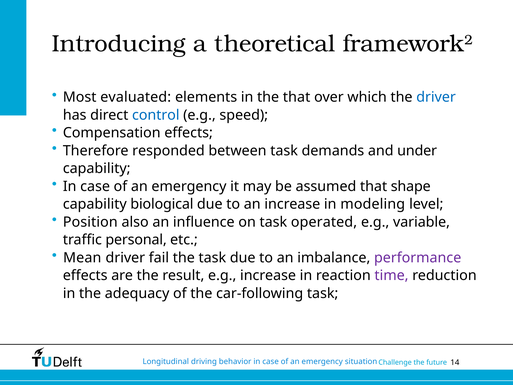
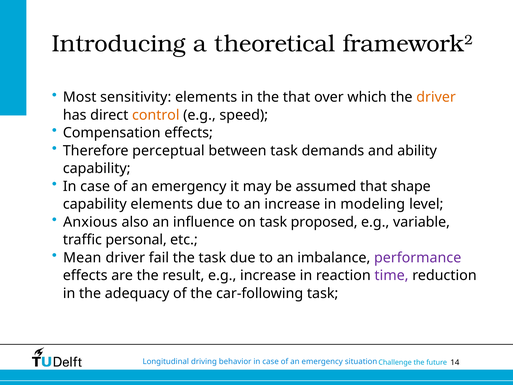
evaluated: evaluated -> sensitivity
driver at (436, 97) colour: blue -> orange
control colour: blue -> orange
responded: responded -> perceptual
under: under -> ability
capability biological: biological -> elements
Position: Position -> Anxious
operated: operated -> proposed
